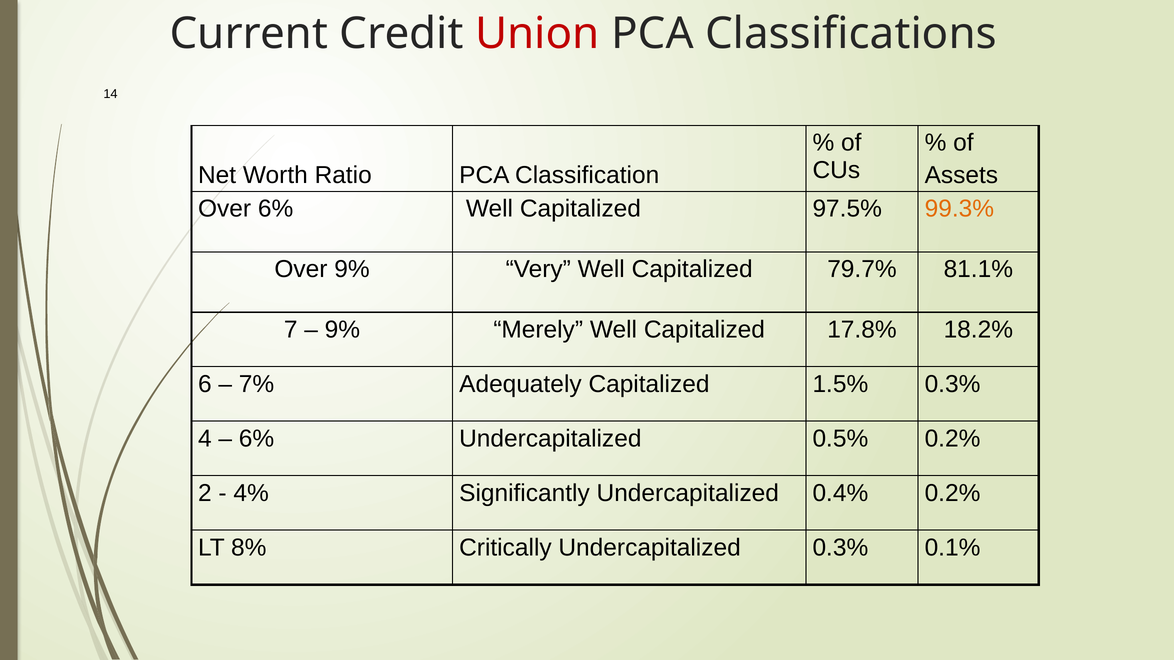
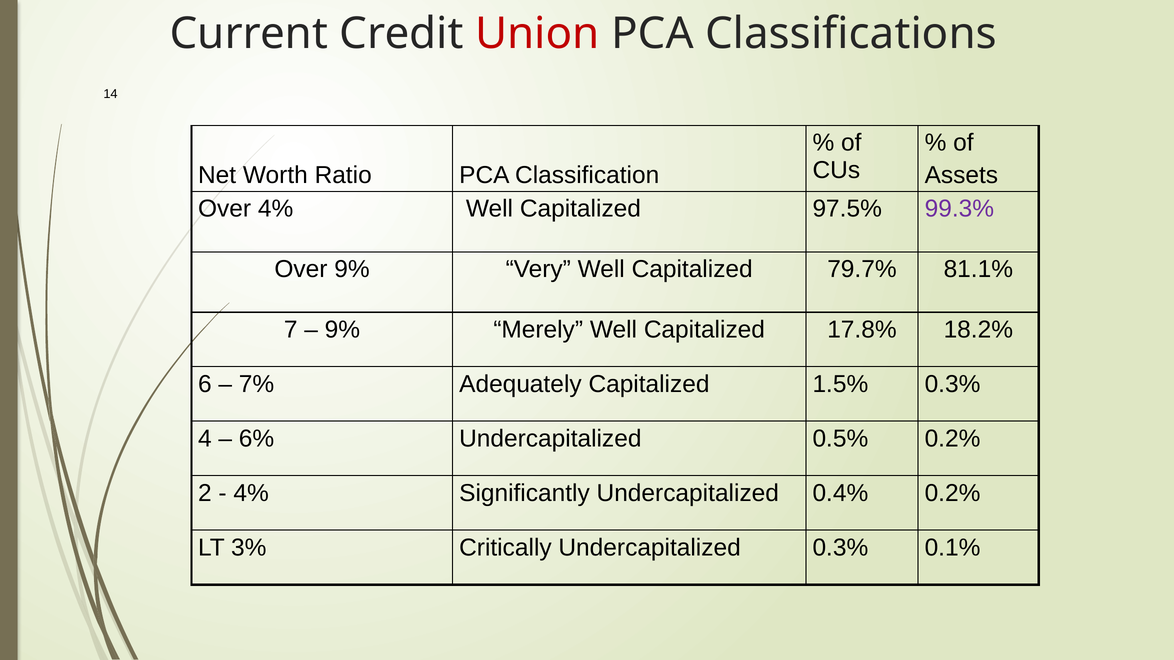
Over 6%: 6% -> 4%
99.3% colour: orange -> purple
8%: 8% -> 3%
